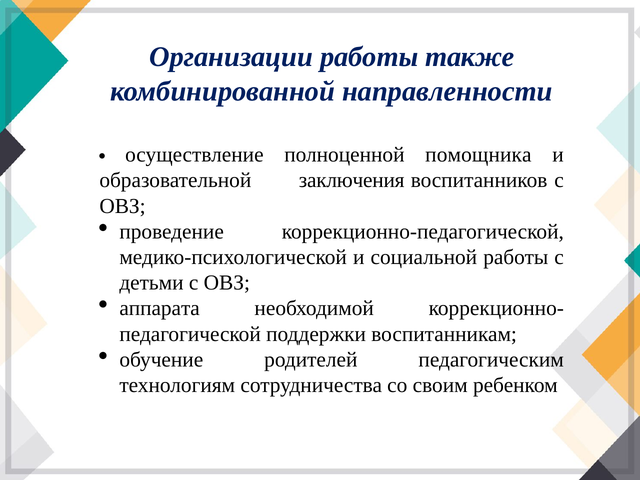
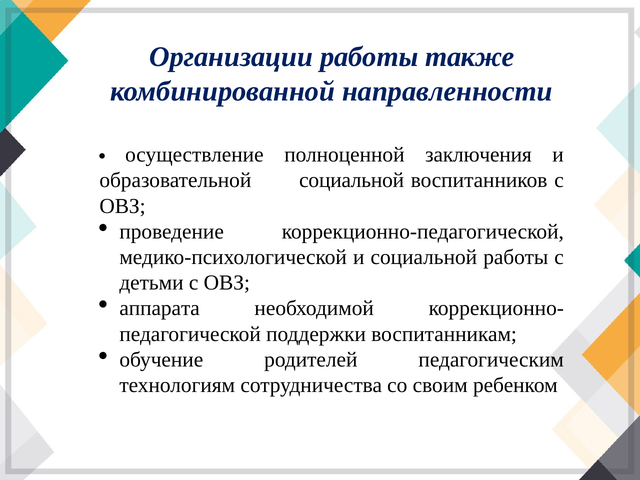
помощника: помощника -> заключения
образовательной заключения: заключения -> социальной
